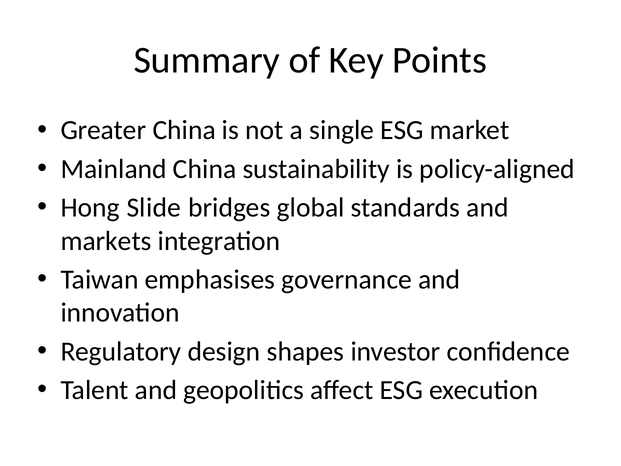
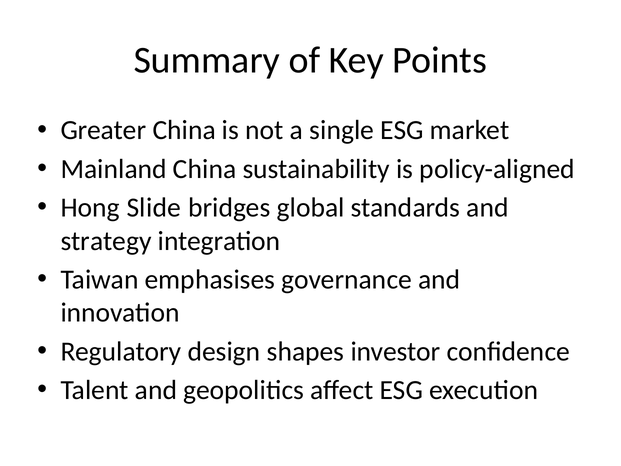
markets: markets -> strategy
